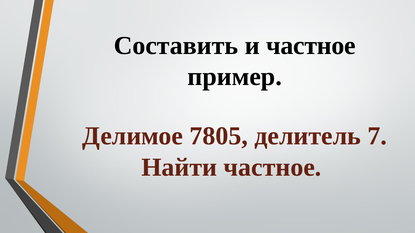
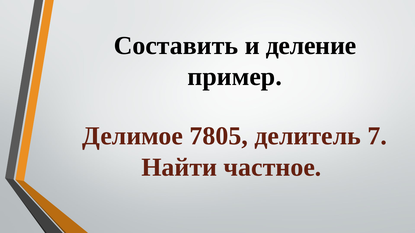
и частное: частное -> деление
